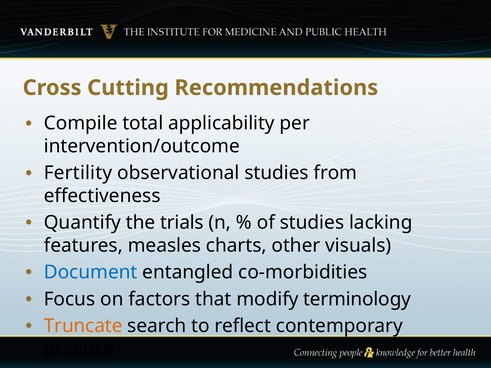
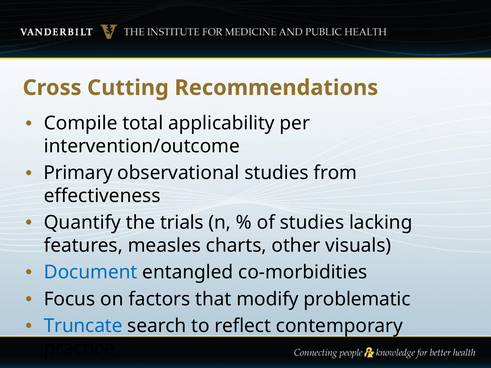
Fertility: Fertility -> Primary
terminology: terminology -> problematic
Truncate colour: orange -> blue
